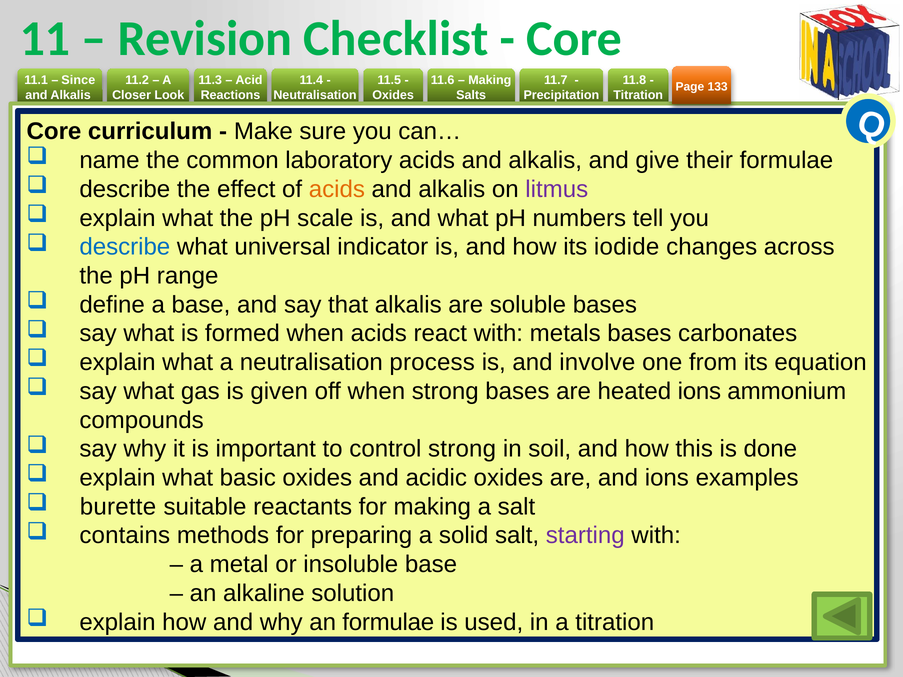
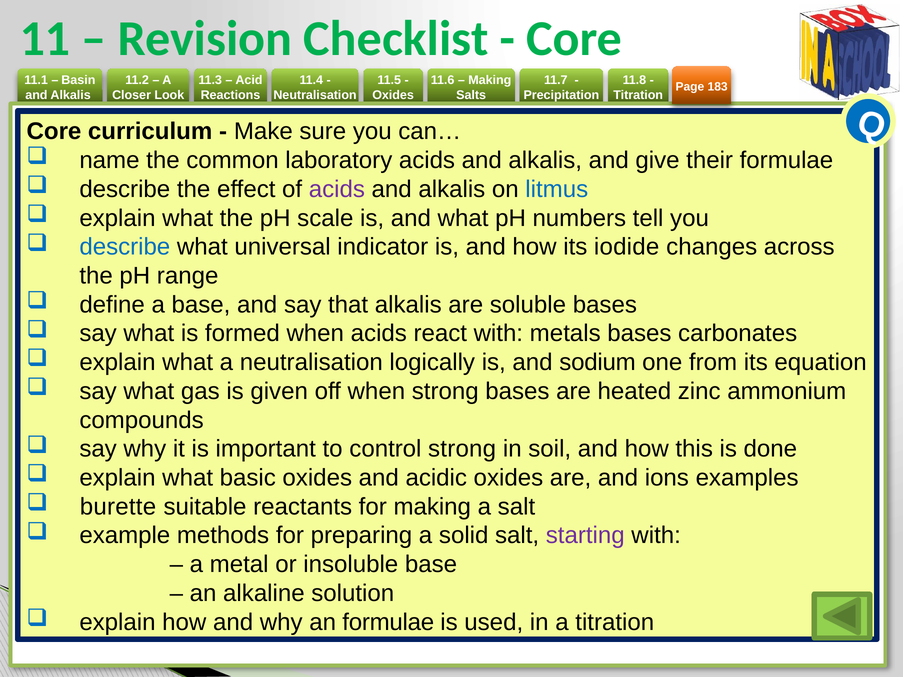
Since: Since -> Basin
133: 133 -> 183
acids at (337, 189) colour: orange -> purple
litmus colour: purple -> blue
process: process -> logically
involve: involve -> sodium
heated ions: ions -> zinc
contains: contains -> example
